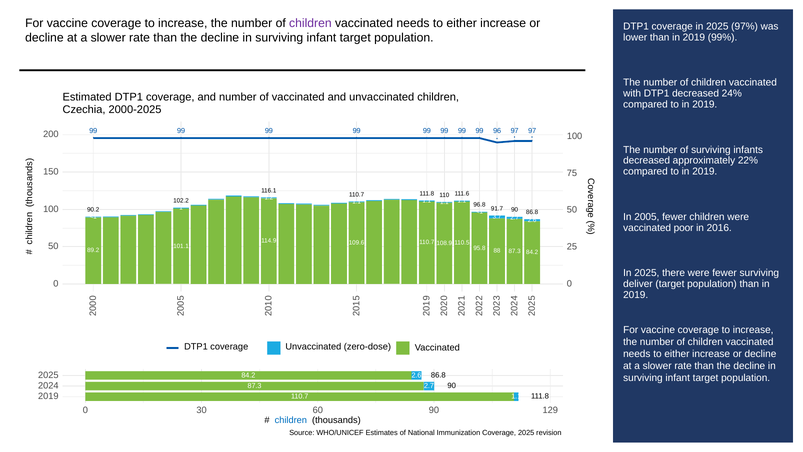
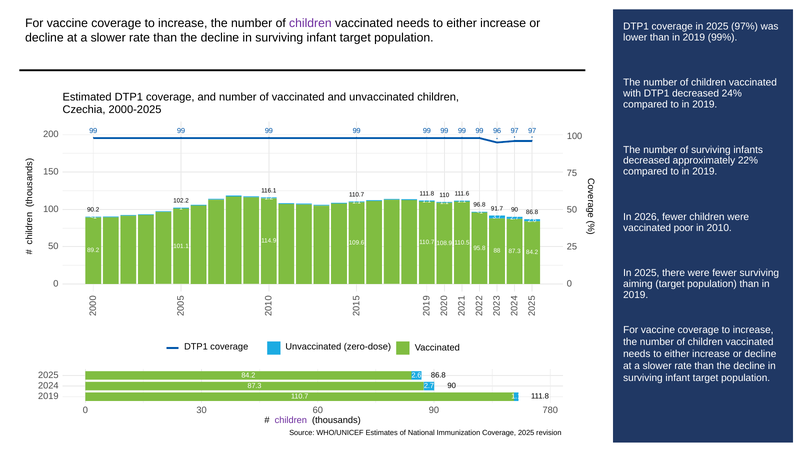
2005: 2005 -> 2026
2016: 2016 -> 2010
deliver: deliver -> aiming
129: 129 -> 780
children at (291, 420) colour: blue -> purple
